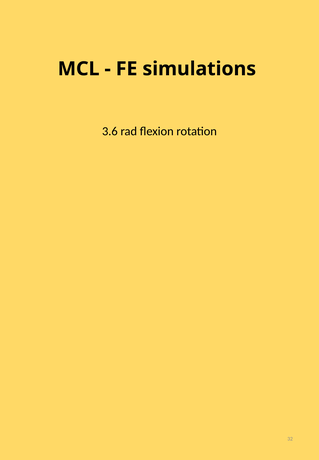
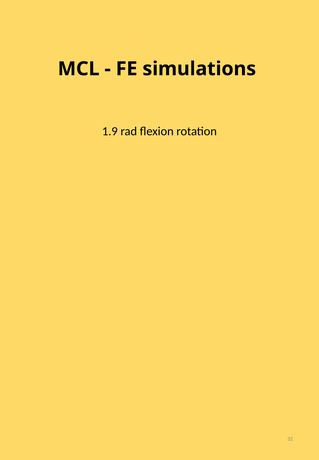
3.6: 3.6 -> 1.9
